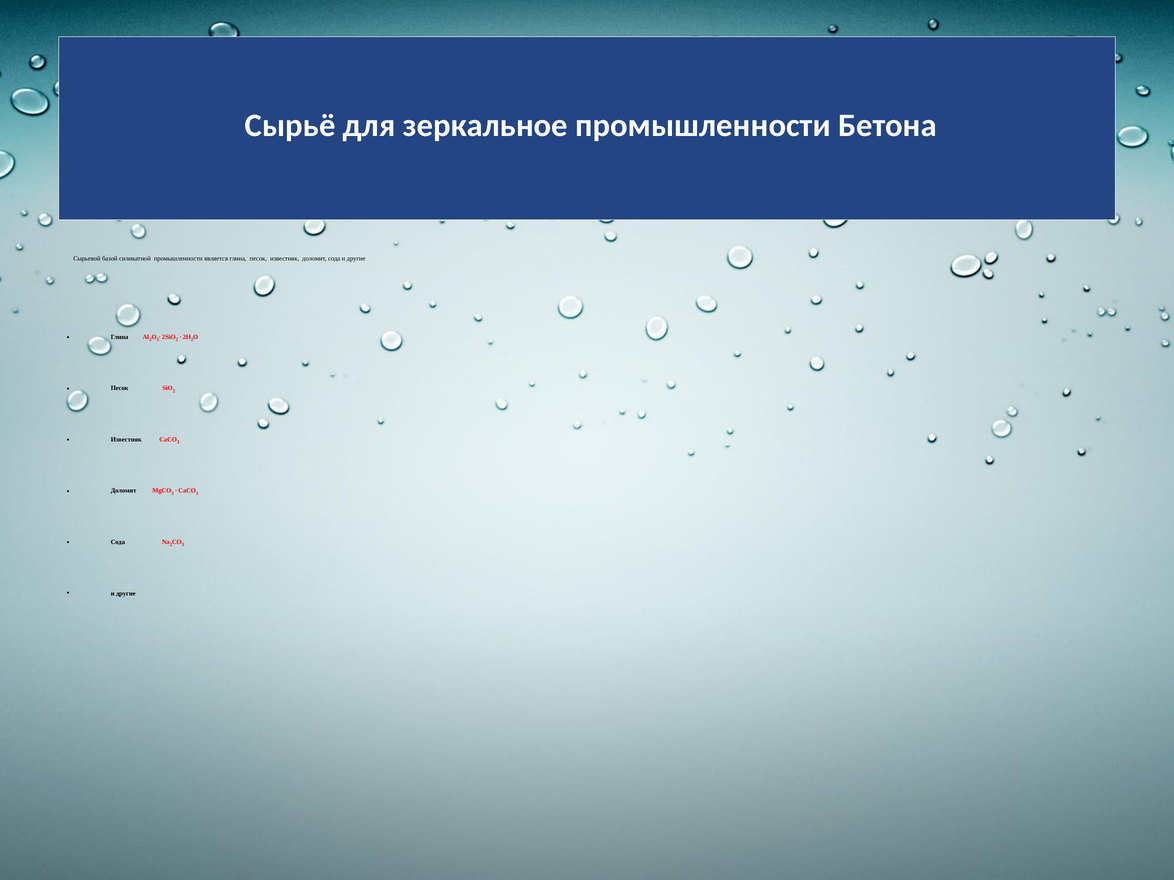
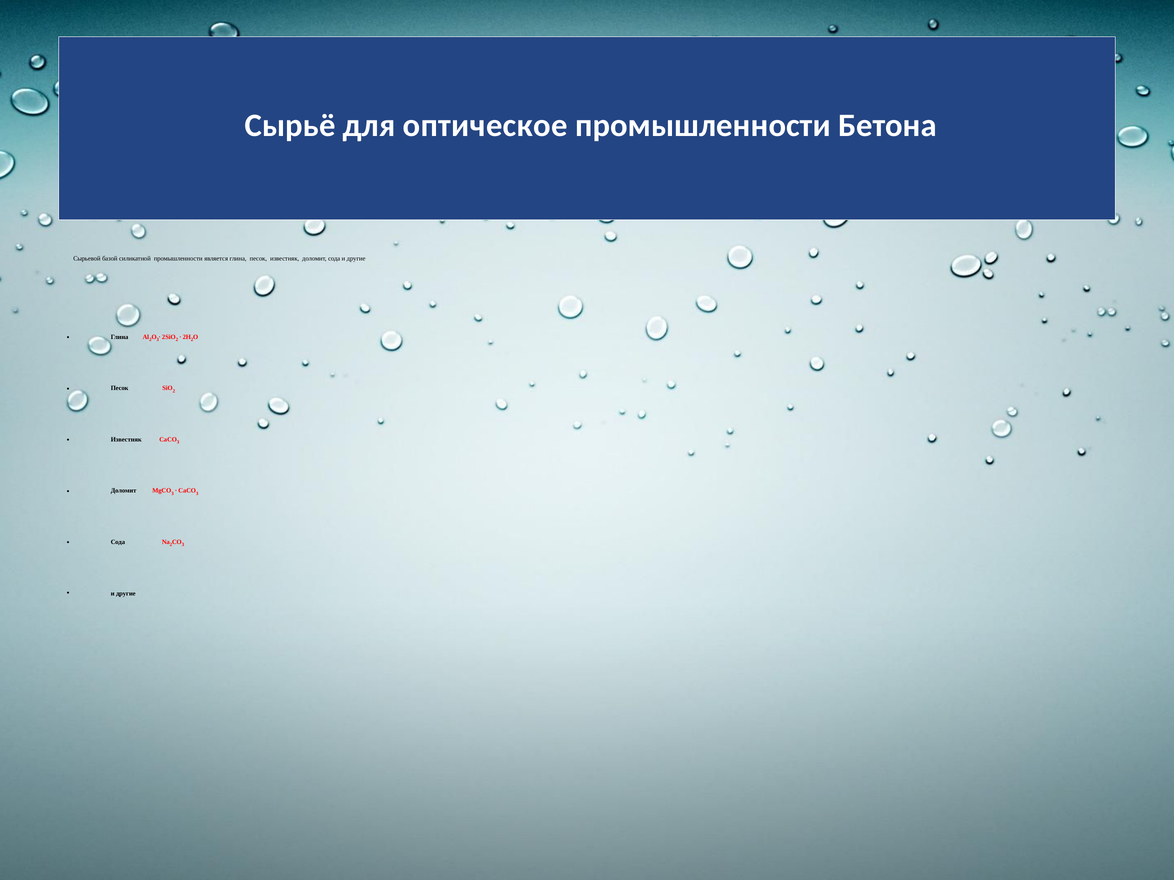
зеркальное: зеркальное -> оптическое
